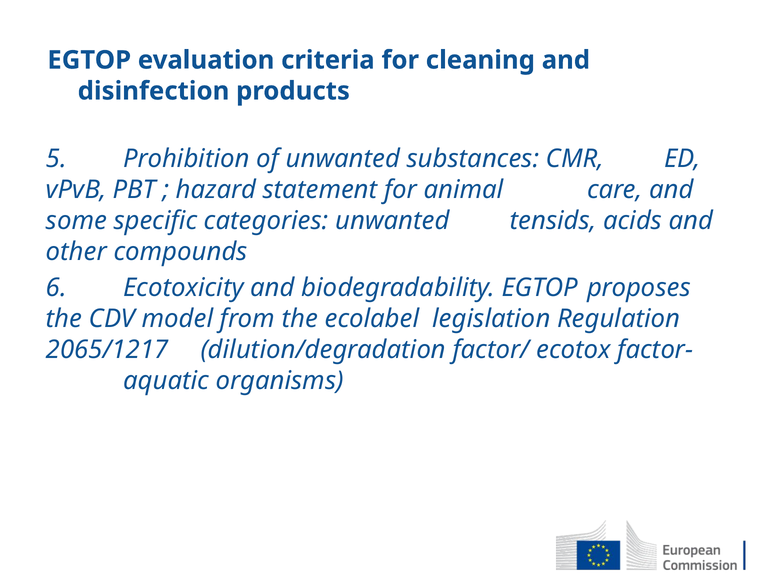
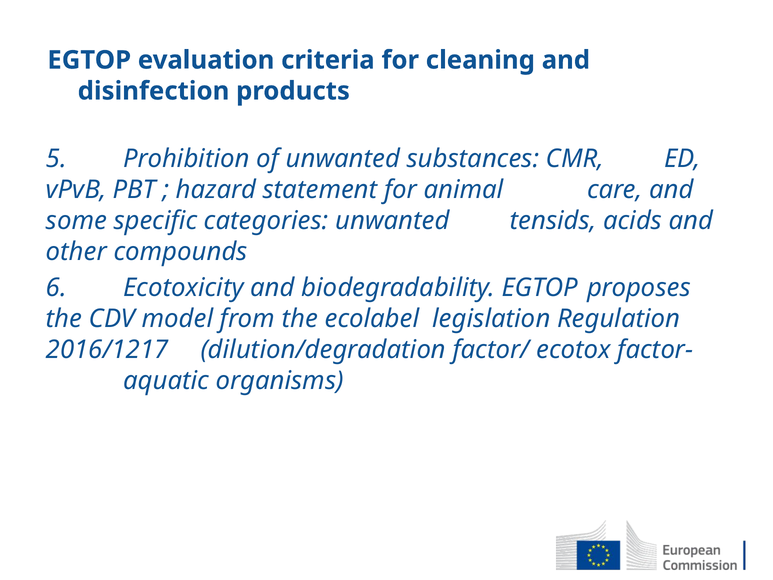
2065/1217: 2065/1217 -> 2016/1217
